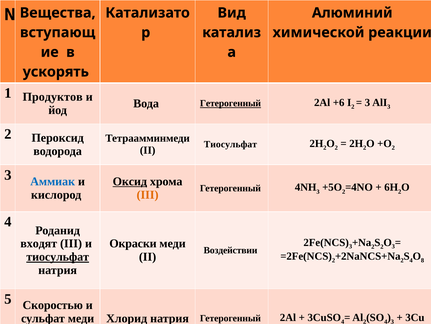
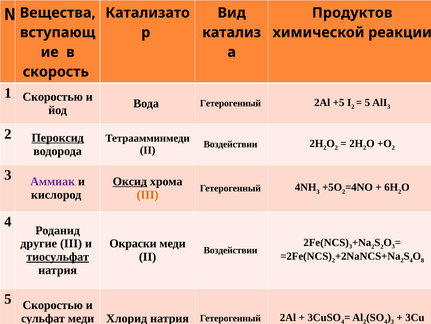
Алюминий: Алюминий -> Продуктов
ускорять: ускорять -> скорость
1 Продуктов: Продуктов -> Скоростью
Гетерогенный at (230, 103) underline: present -> none
+6: +6 -> +5
3 at (367, 102): 3 -> 5
Пероксид underline: none -> present
Тиосульфат at (230, 144): Тиосульфат -> Воздействии
Аммиак colour: blue -> purple
входят: входят -> другие
